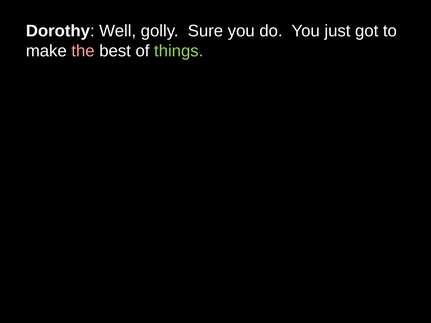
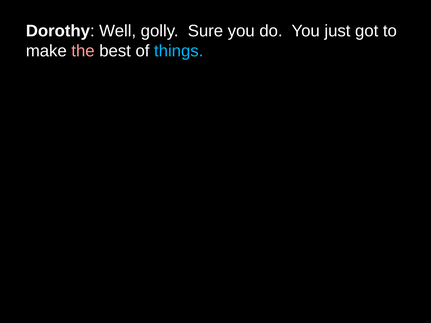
things colour: light green -> light blue
